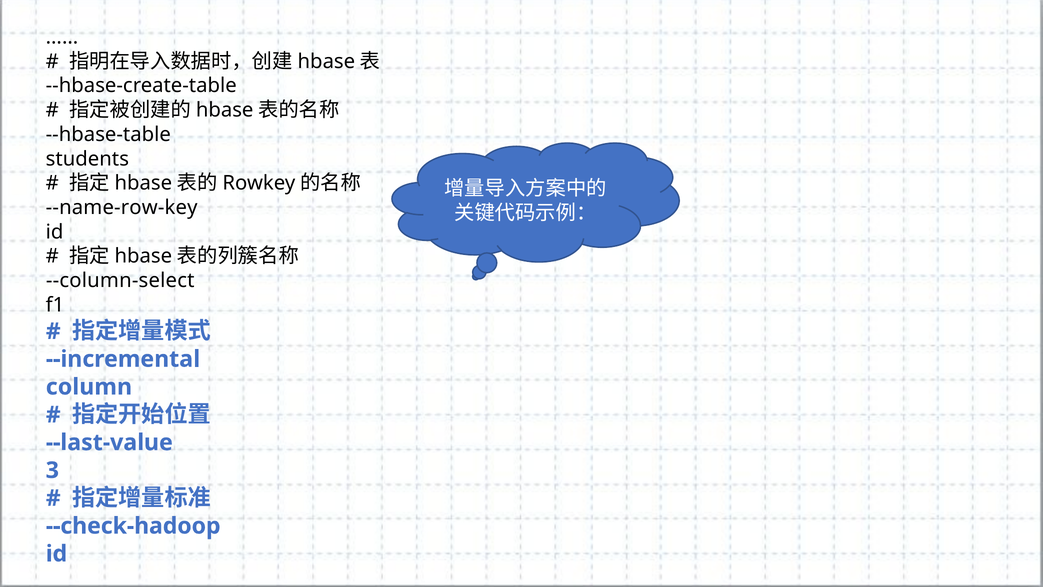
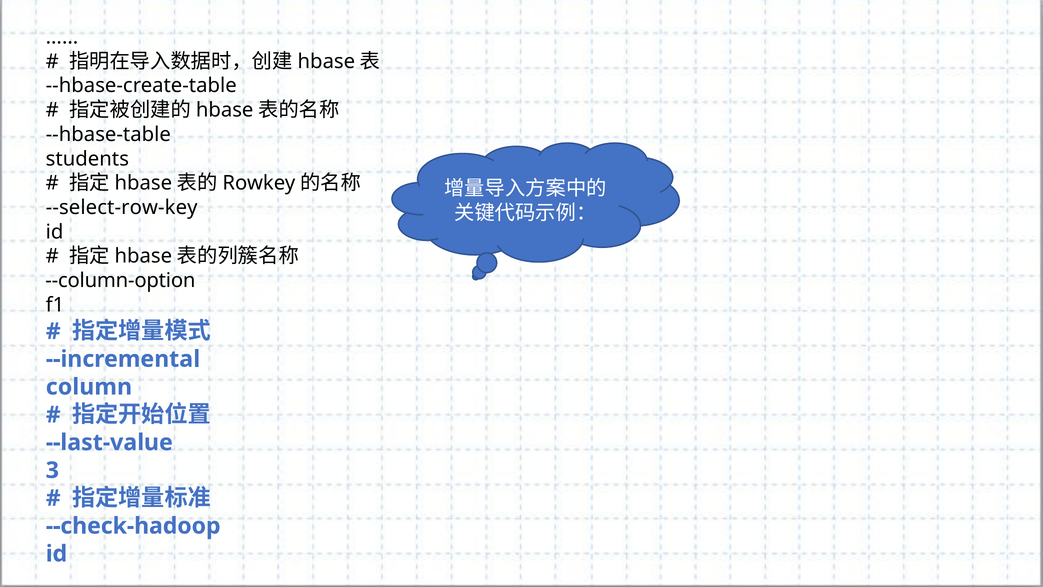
--name-row-key: --name-row-key -> --select-row-key
--column-select: --column-select -> --column-option
